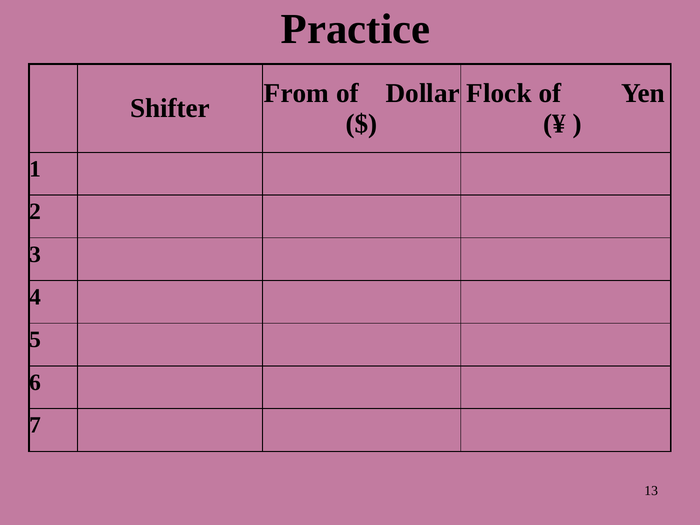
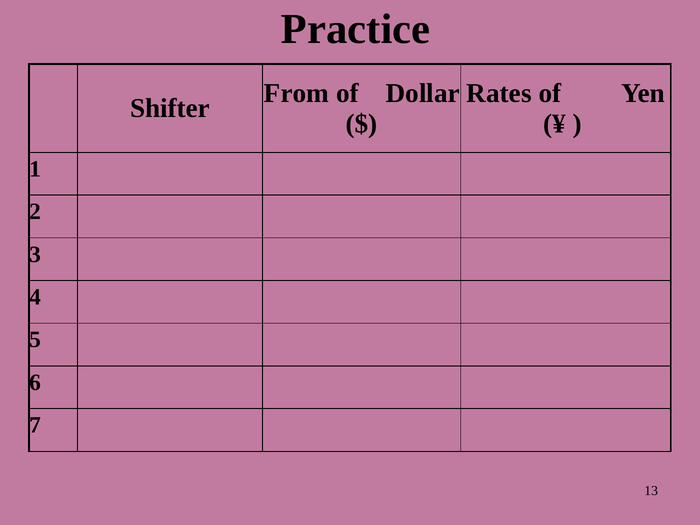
Flock: Flock -> Rates
